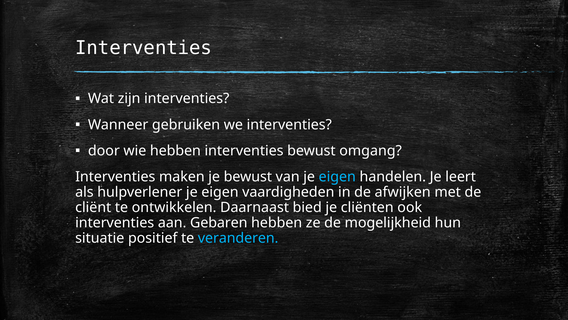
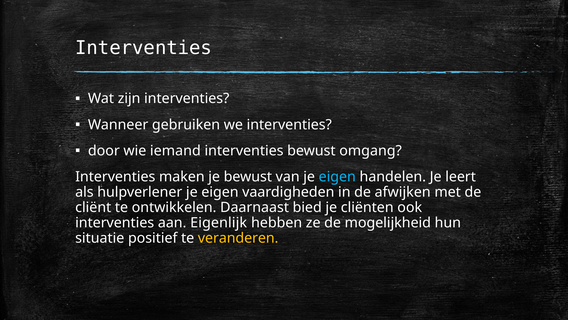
wie hebben: hebben -> iemand
Gebaren: Gebaren -> Eigenlijk
veranderen colour: light blue -> yellow
